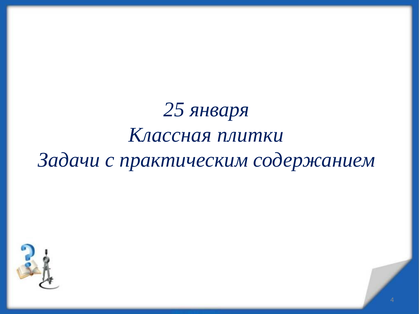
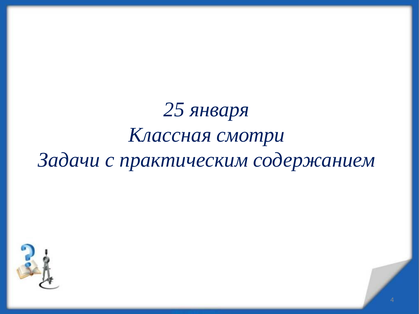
плитки: плитки -> смотри
